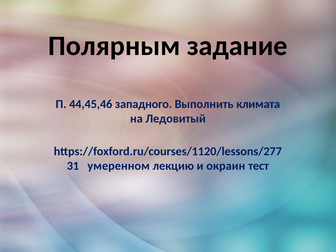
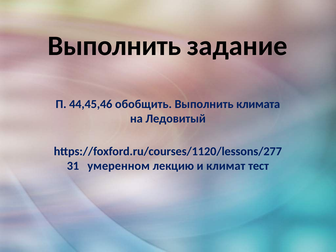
Полярным at (114, 46): Полярным -> Выполнить
западного: западного -> обобщить
окраин: окраин -> климат
